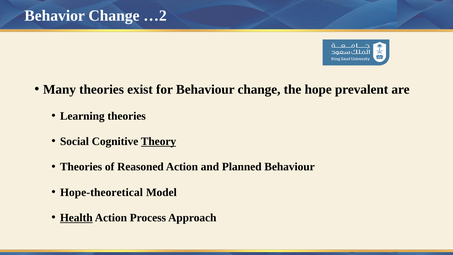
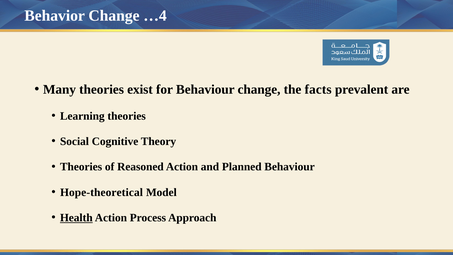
…2: …2 -> …4
hope: hope -> facts
Theory underline: present -> none
